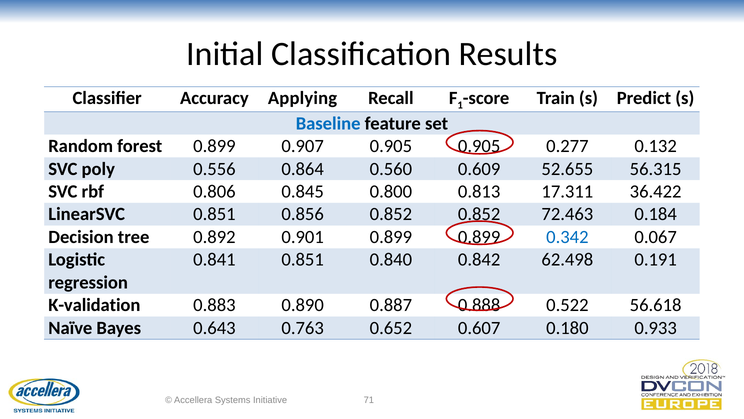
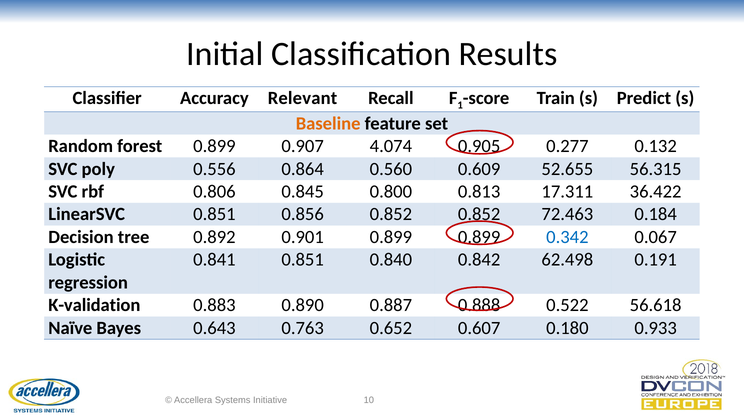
Applying: Applying -> Relevant
Baseline colour: blue -> orange
0.907 0.905: 0.905 -> 4.074
71: 71 -> 10
